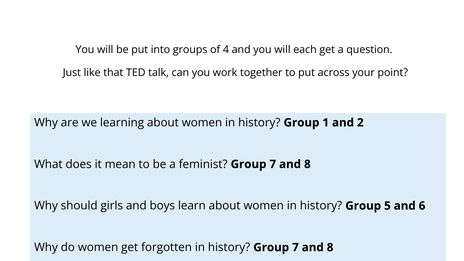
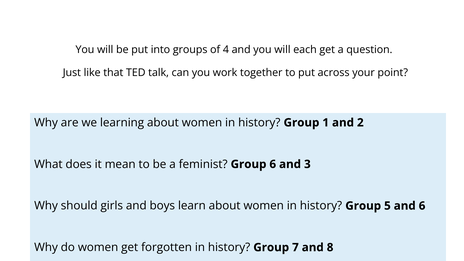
feminist Group 7: 7 -> 6
8 at (307, 164): 8 -> 3
